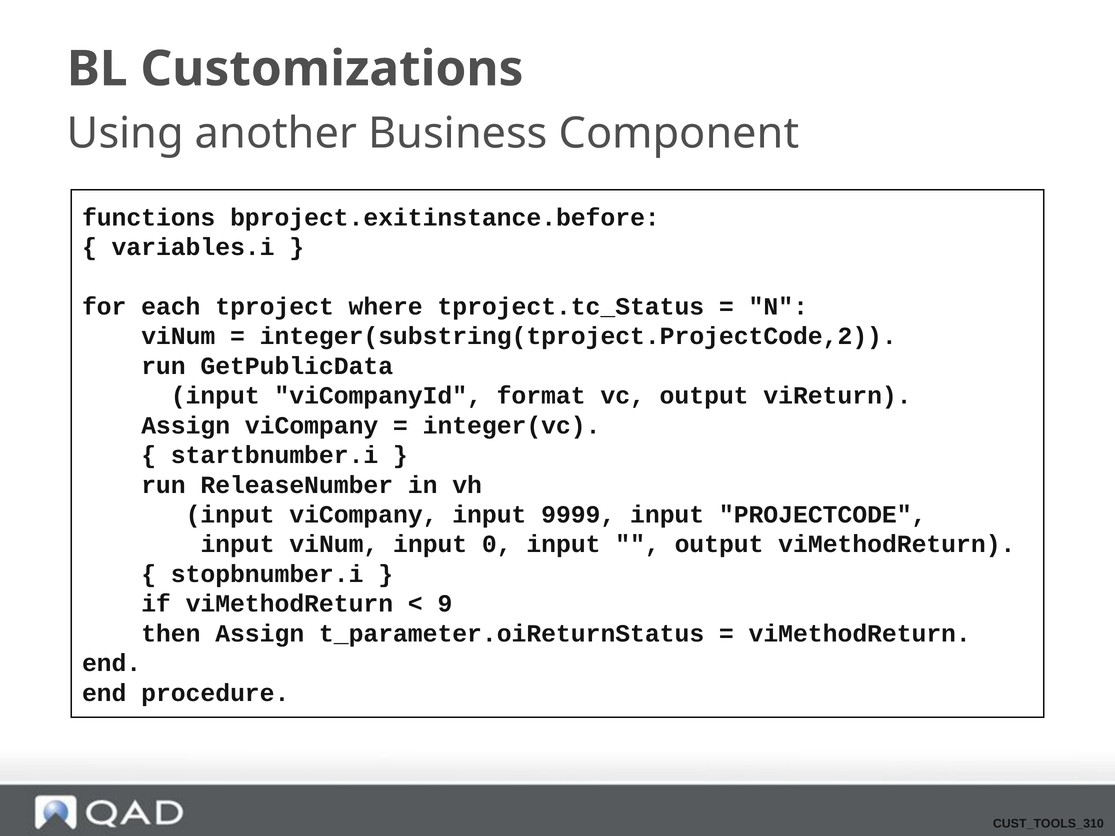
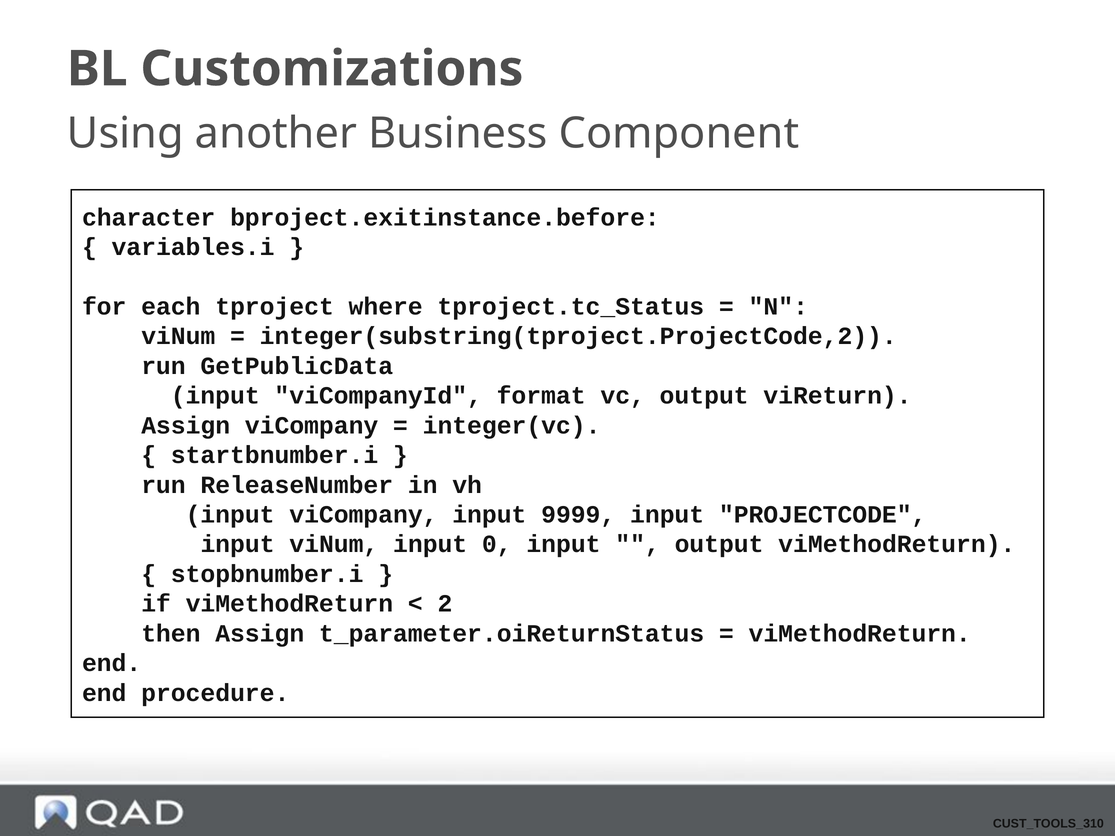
functions: functions -> character
9: 9 -> 2
